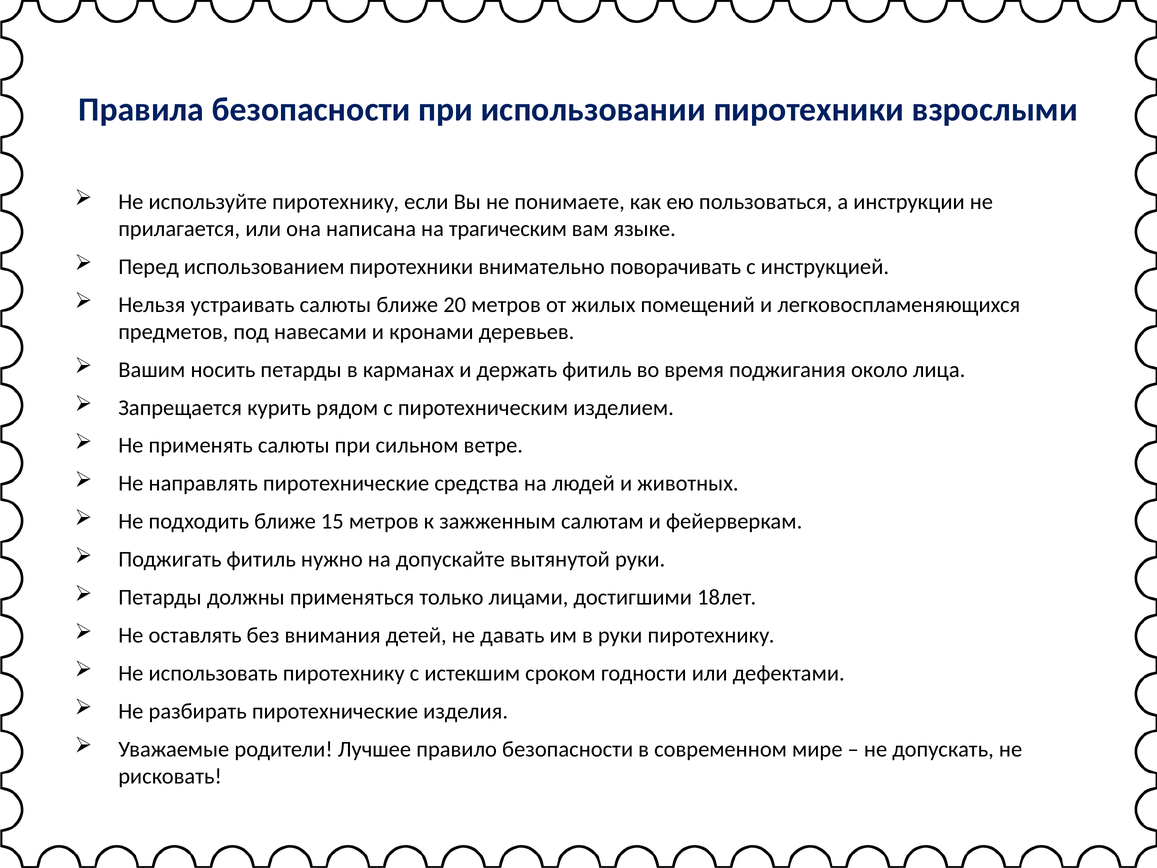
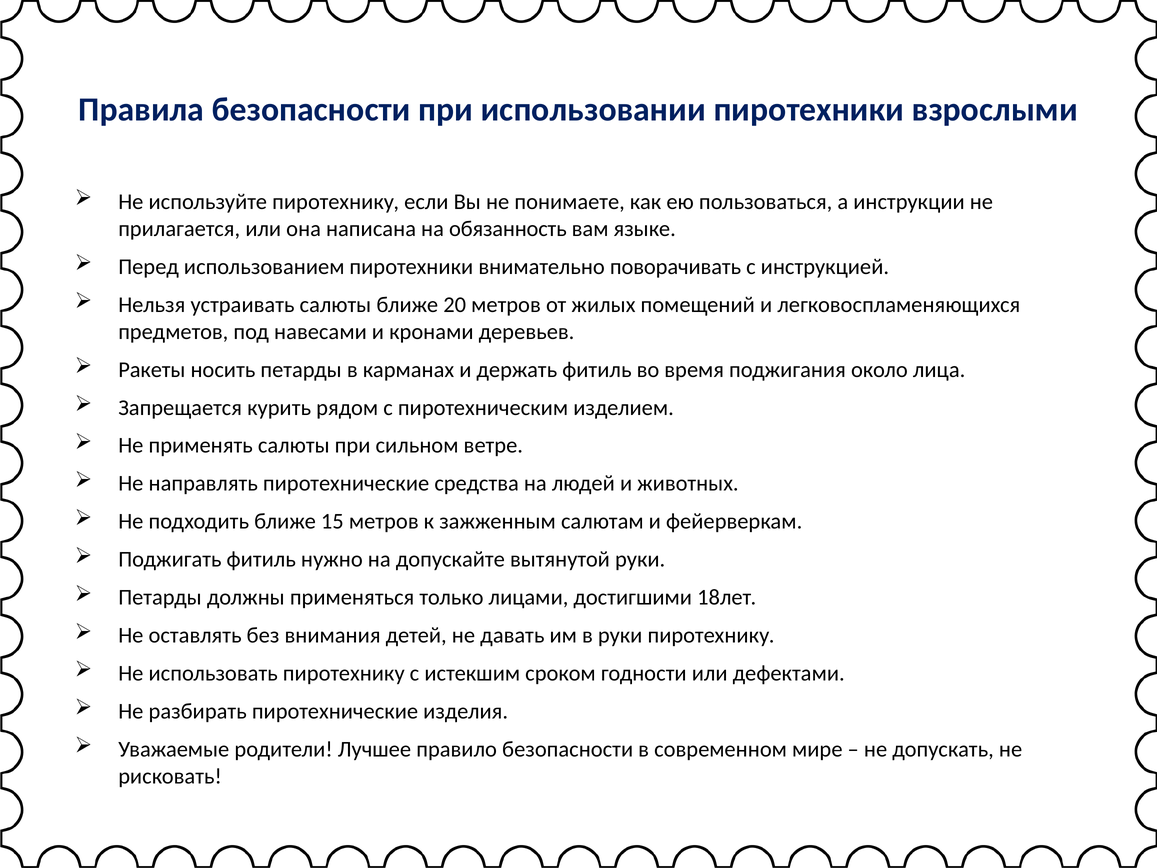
трагическим: трагическим -> обязанность
Вашим: Вашим -> Ракеты
